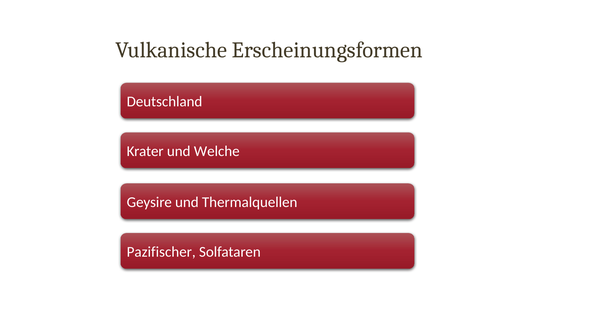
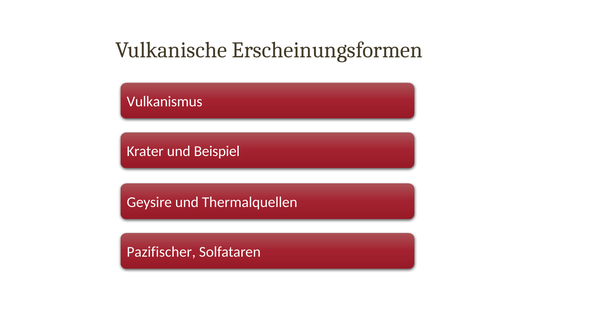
Deutschland: Deutschland -> Vulkanismus
Welche: Welche -> Beispiel
